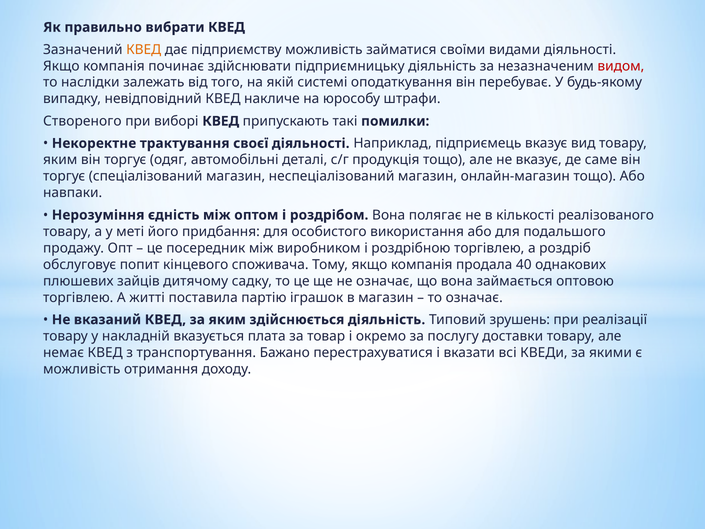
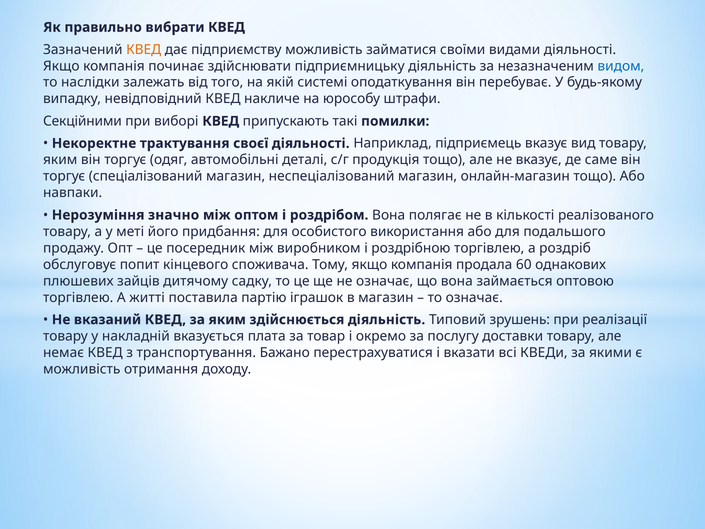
видом colour: red -> blue
Створеного: Створеного -> Секційними
єдність: єдність -> значно
40: 40 -> 60
